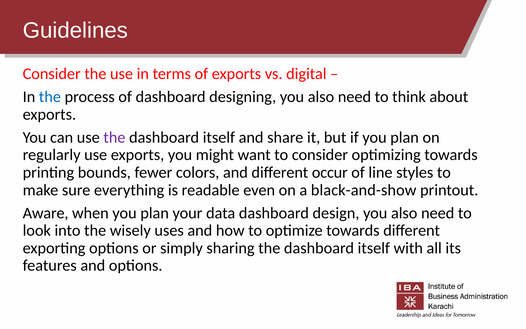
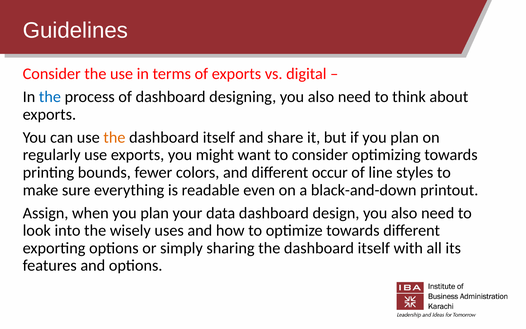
the at (114, 137) colour: purple -> orange
black-and-show: black-and-show -> black-and-down
Aware: Aware -> Assign
